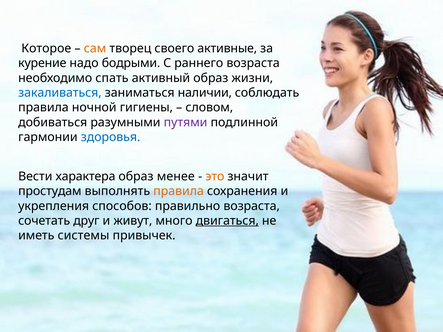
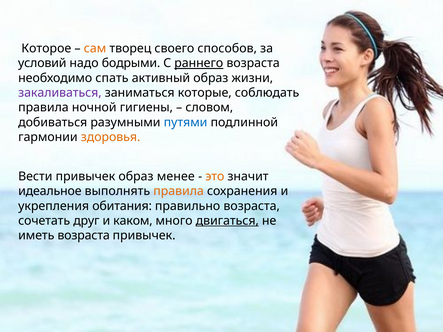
активные: активные -> способов
курение: курение -> условий
раннего underline: none -> present
закаливаться colour: blue -> purple
наличии: наличии -> которые
путями colour: purple -> blue
здоровья colour: blue -> orange
Вести характера: характера -> привычек
простудам: простудам -> идеальное
способов: способов -> обитания
живут: живут -> каком
иметь системы: системы -> возраста
